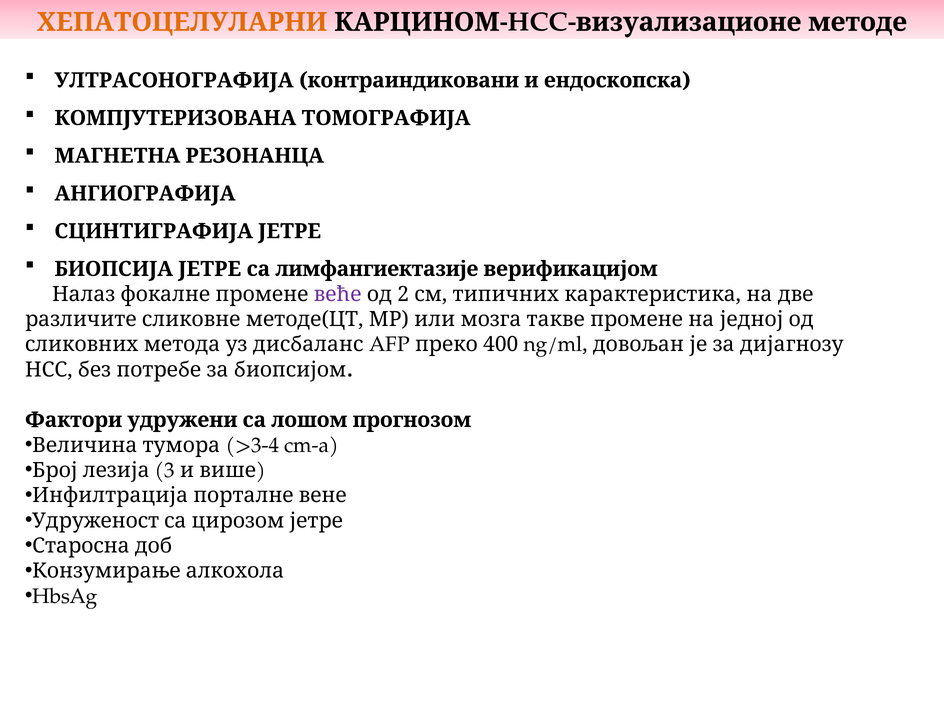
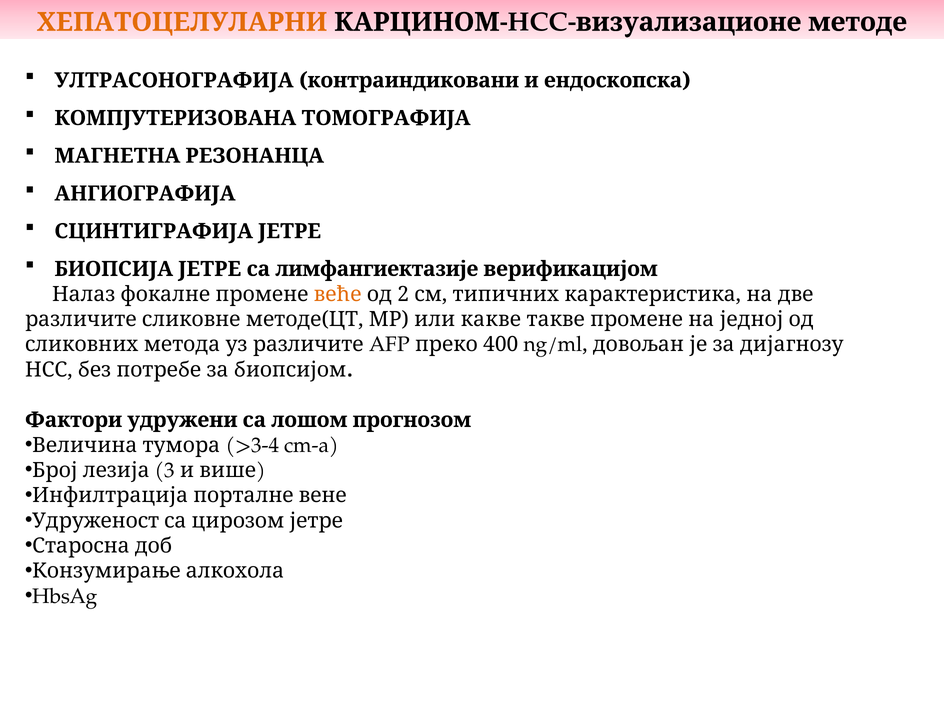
веће colour: purple -> orange
мозга: мозга -> какве
уз дисбаланс: дисбаланс -> различите
